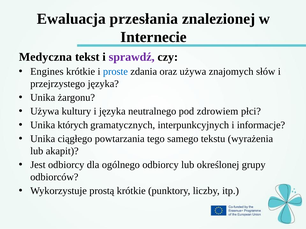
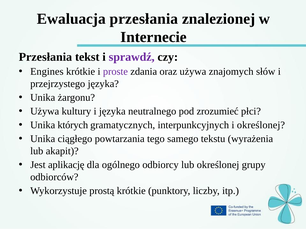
Medyczna at (45, 57): Medyczna -> Przesłania
proste colour: blue -> purple
zdrowiem: zdrowiem -> zrozumieć
i informacje: informacje -> określonej
Jest odbiorcy: odbiorcy -> aplikację
